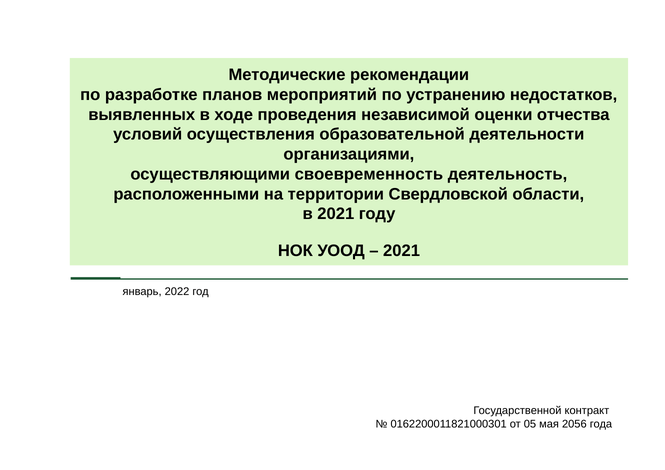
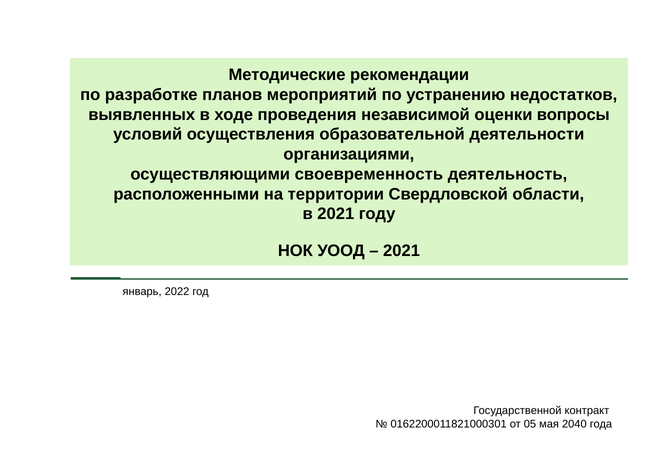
отчества: отчества -> вопросы
2056: 2056 -> 2040
